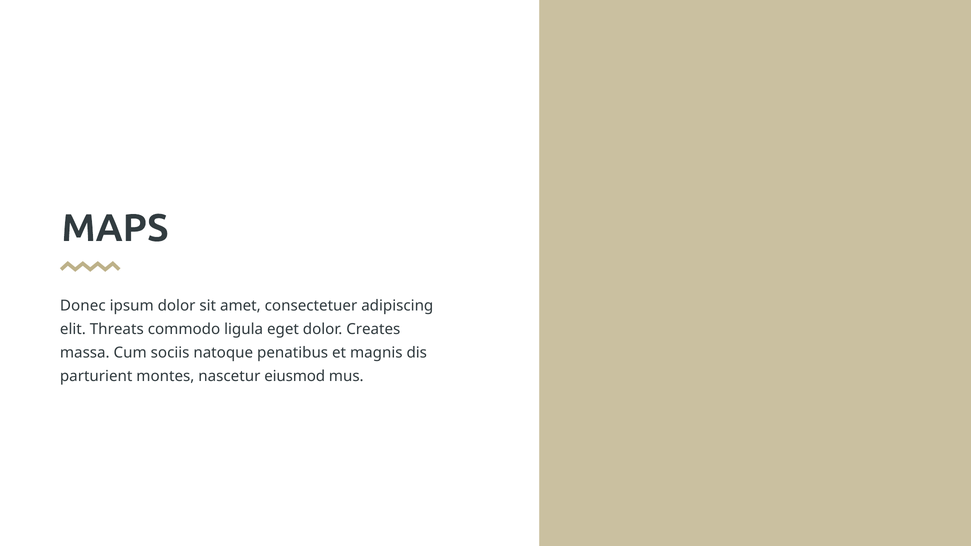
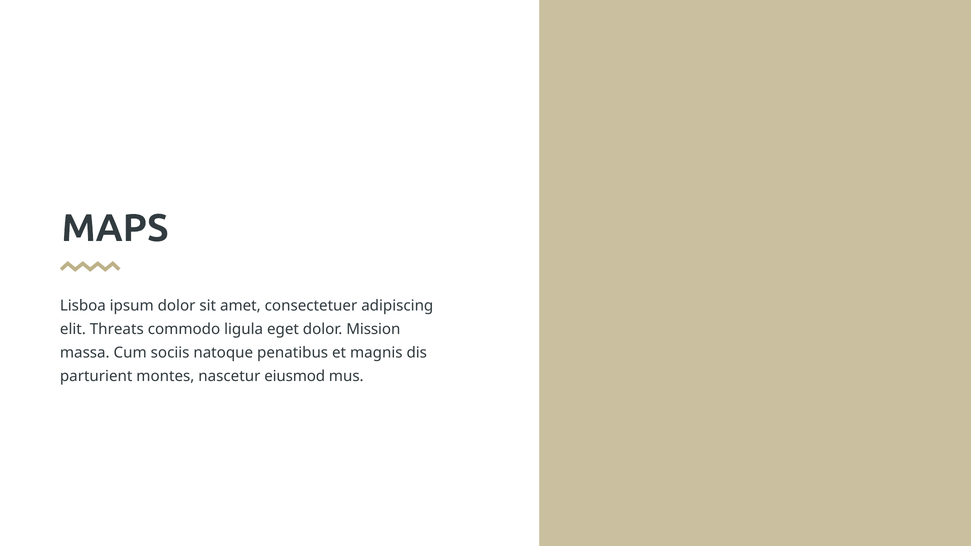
Donec: Donec -> Lisboa
Creates: Creates -> Mission
